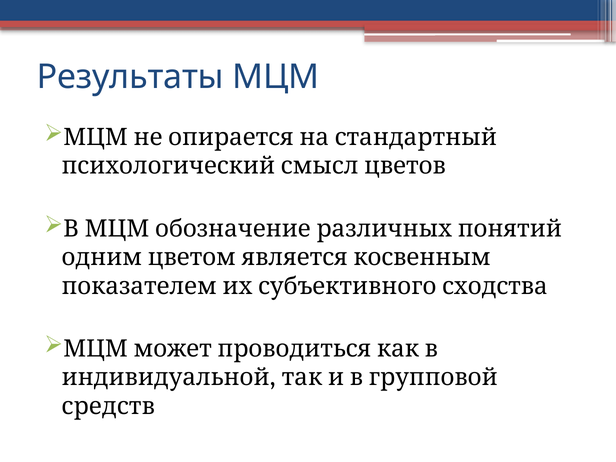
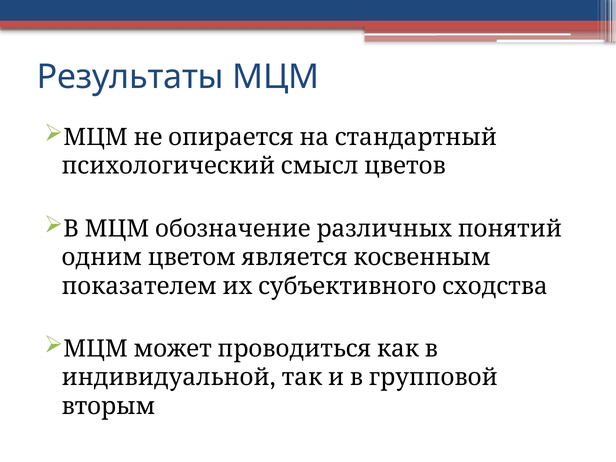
средств: средств -> вторым
